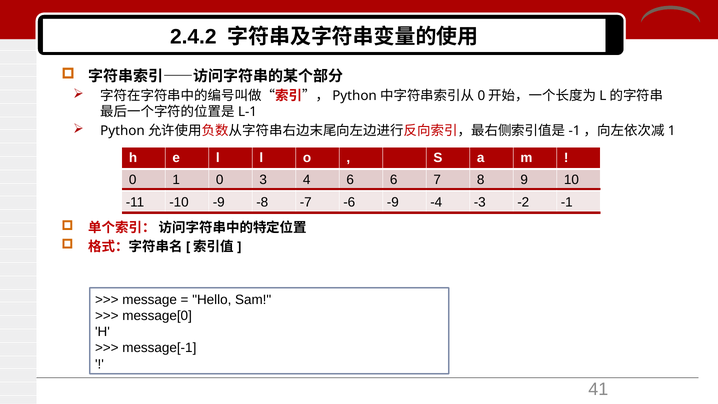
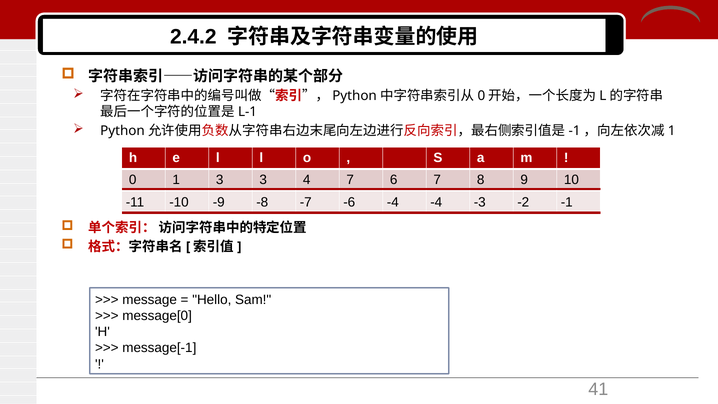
1 0: 0 -> 3
4 6: 6 -> 7
-6 -9: -9 -> -4
